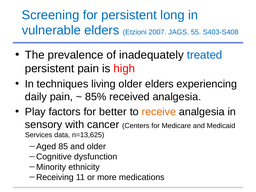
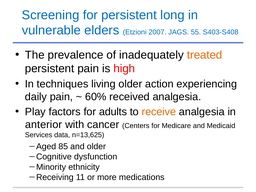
treated colour: blue -> orange
older elders: elders -> action
85%: 85% -> 60%
better: better -> adults
sensory: sensory -> anterior
